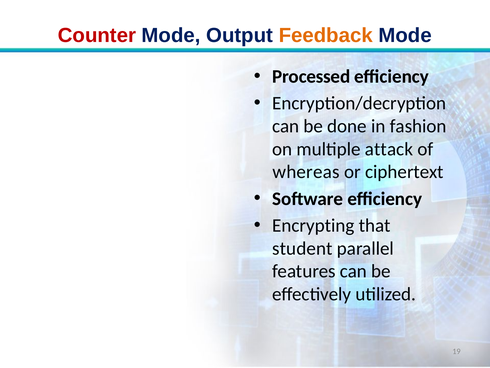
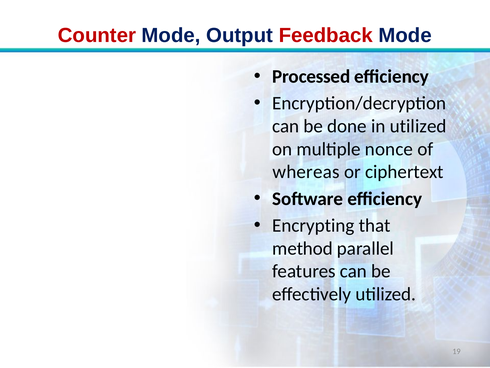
Feedback colour: orange -> red
in fashion: fashion -> utilized
attack: attack -> nonce
student: student -> method
